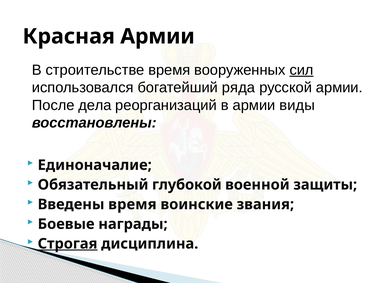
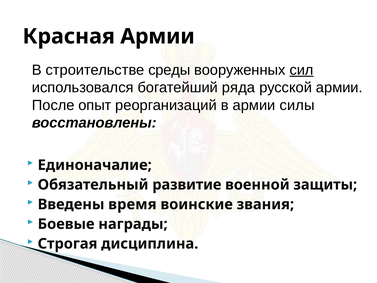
строительстве время: время -> среды
дела: дела -> опыт
виды: виды -> силы
глубокой: глубокой -> развитие
Строгая underline: present -> none
